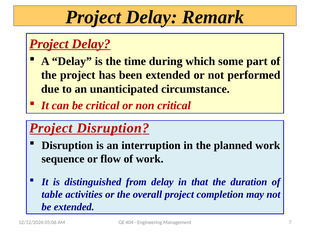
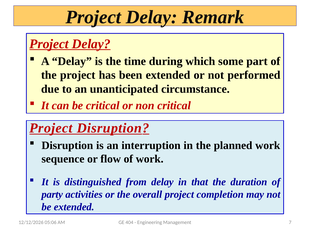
table: table -> party
